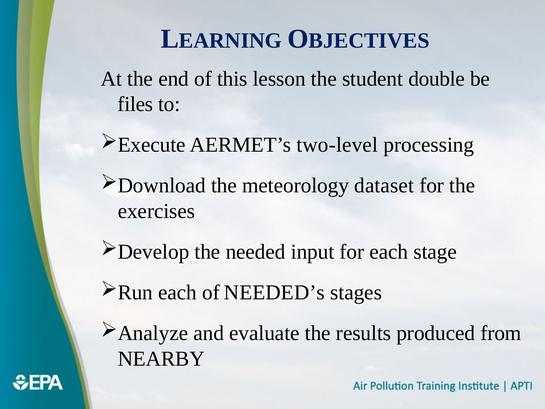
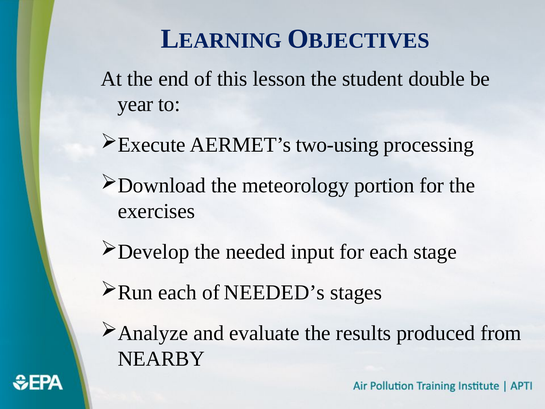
files: files -> year
two-level: two-level -> two-using
dataset: dataset -> portion
